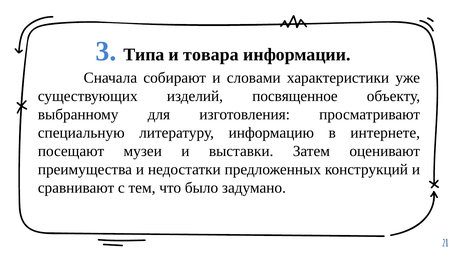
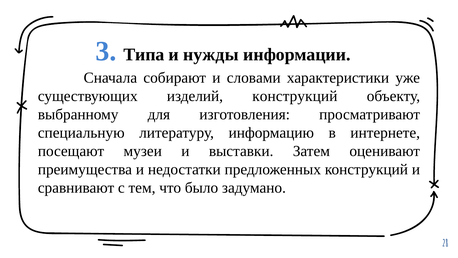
товара: товара -> нужды
изделий посвященное: посвященное -> конструкций
